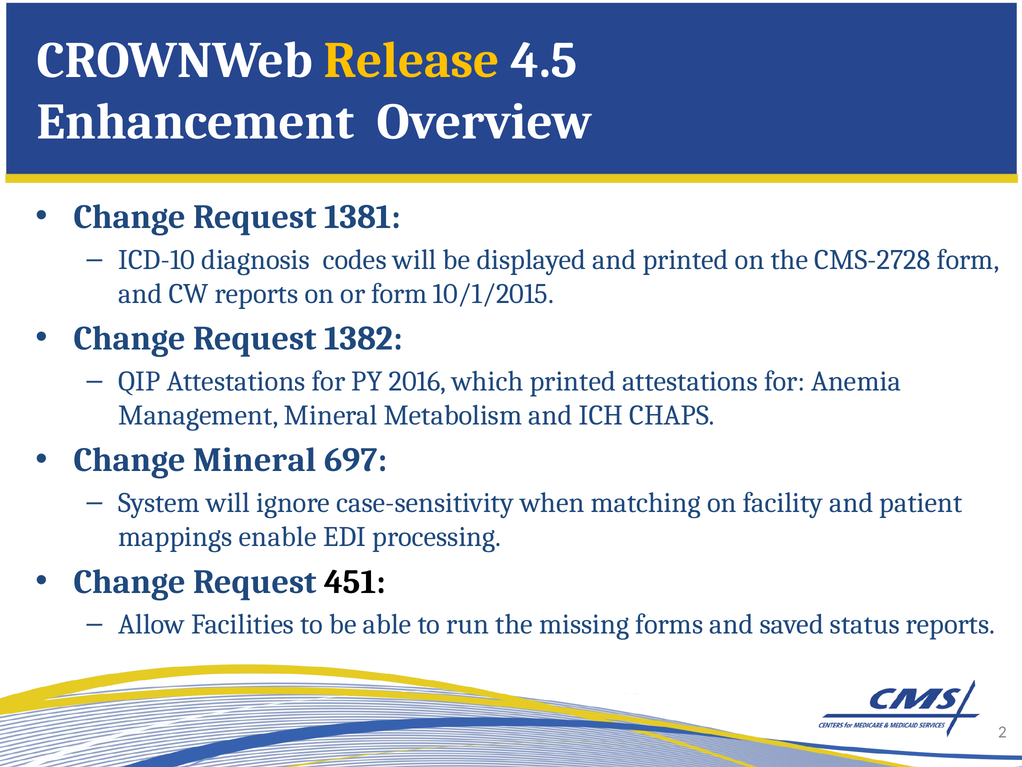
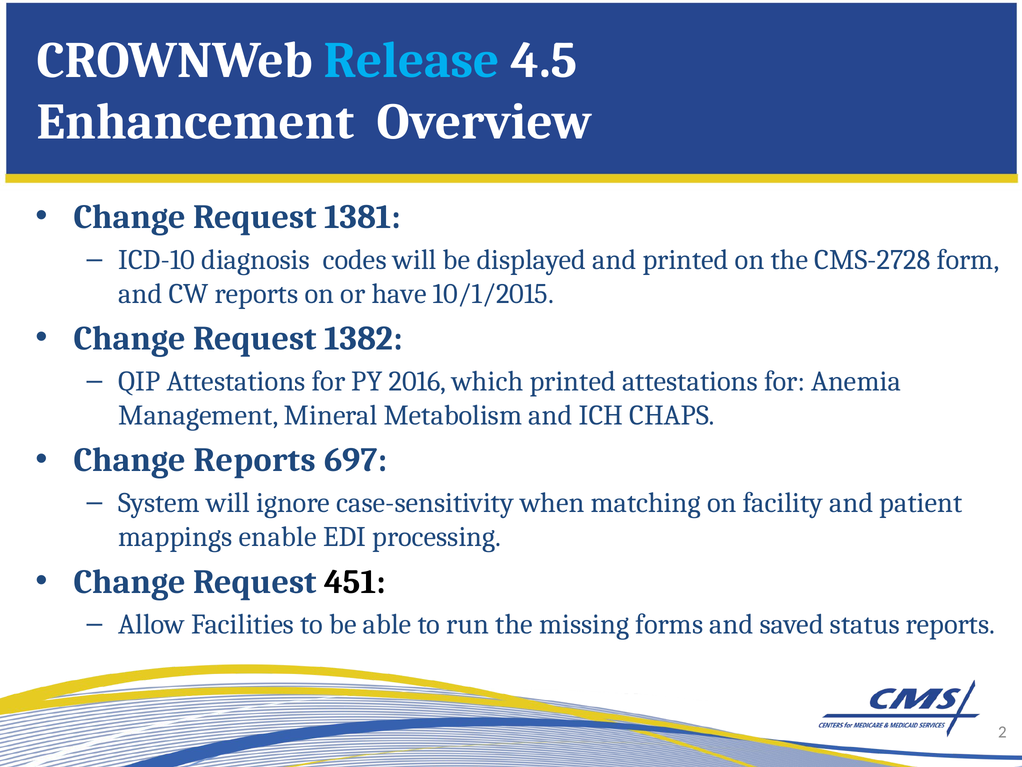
Release colour: yellow -> light blue
or form: form -> have
Change Mineral: Mineral -> Reports
